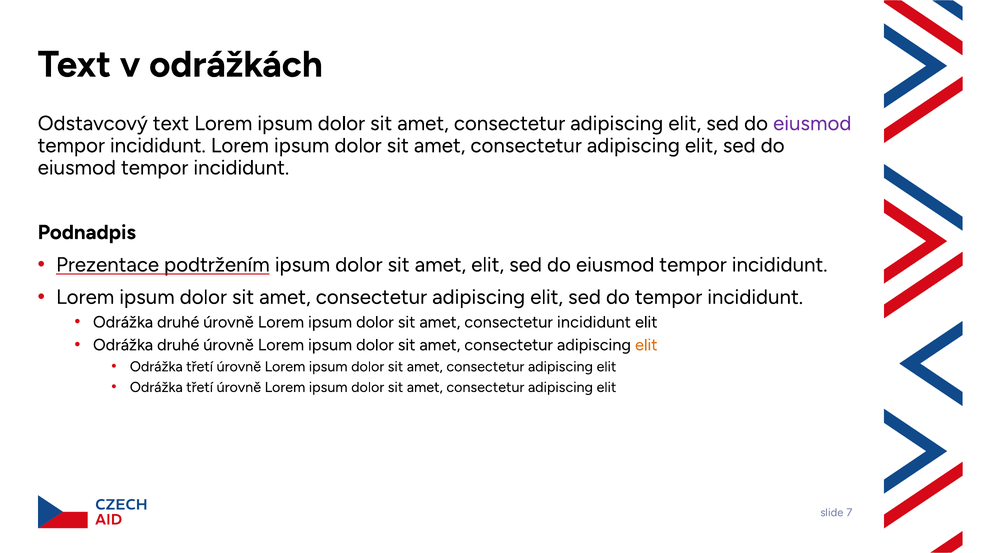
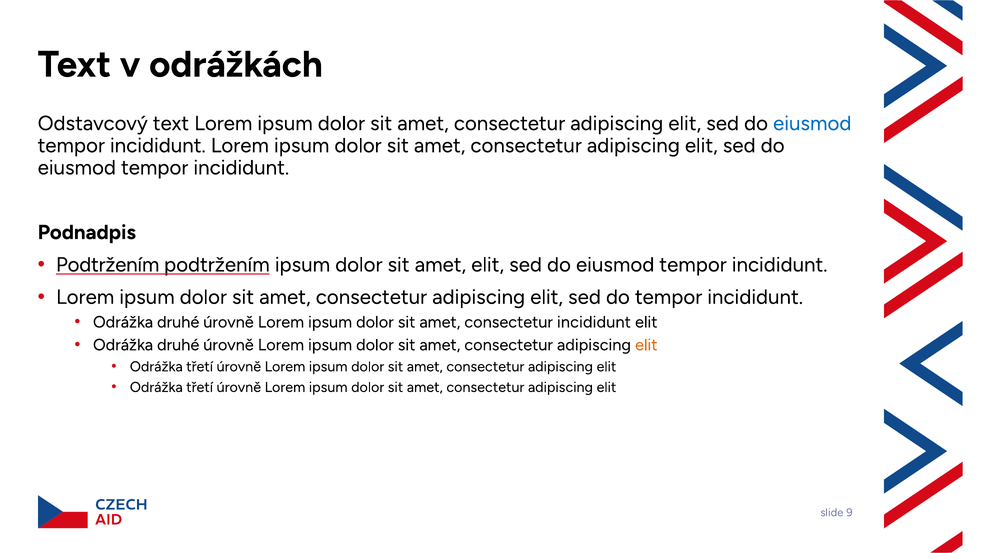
eiusmod at (812, 123) colour: purple -> blue
Prezentace at (108, 265): Prezentace -> Podtržením
7: 7 -> 9
